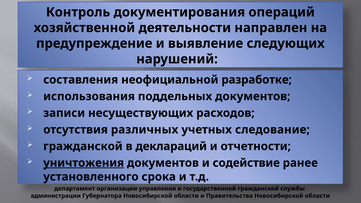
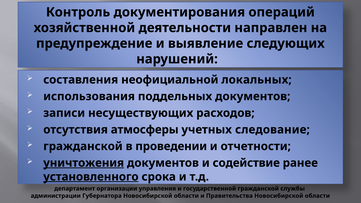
разработке: разработке -> локальных
различных: различных -> атмосферы
деклараций: деклараций -> проведении
установленного underline: none -> present
